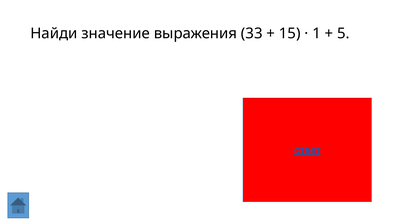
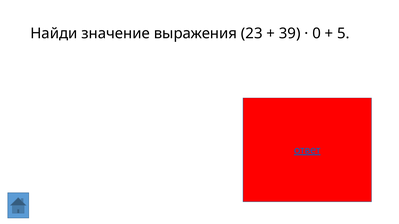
33: 33 -> 23
15: 15 -> 39
1: 1 -> 0
